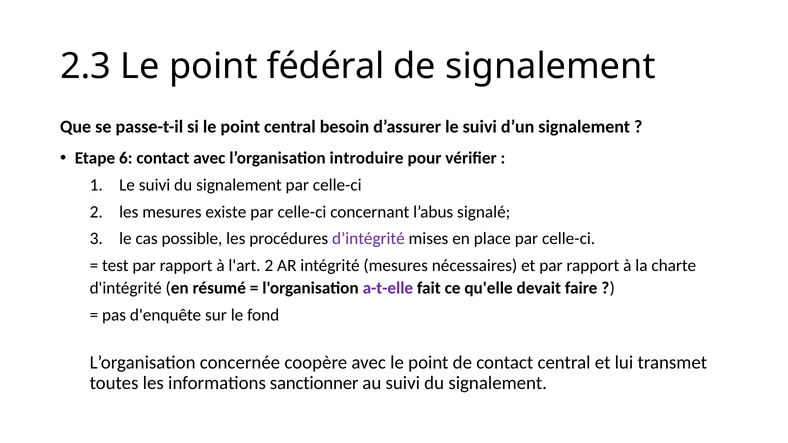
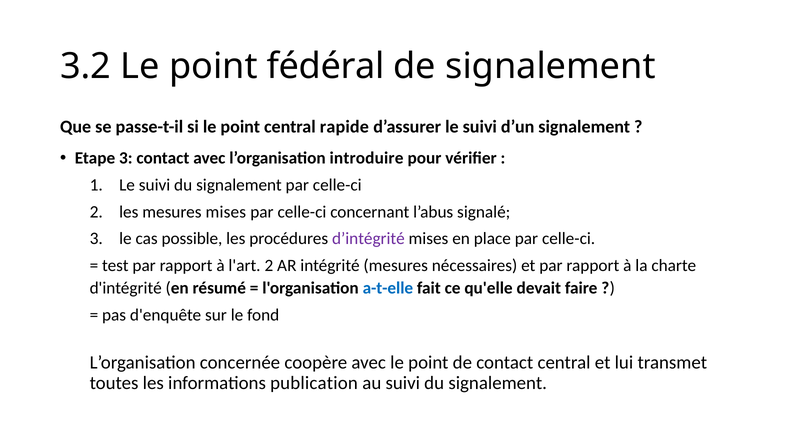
2.3: 2.3 -> 3.2
besoin: besoin -> rapide
Etape 6: 6 -> 3
mesures existe: existe -> mises
a-t-elle colour: purple -> blue
sanctionner: sanctionner -> publication
